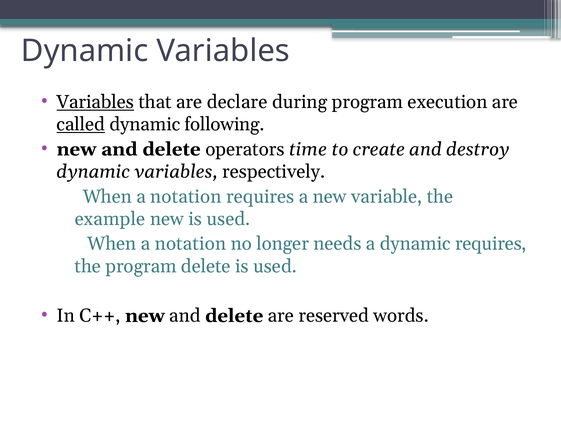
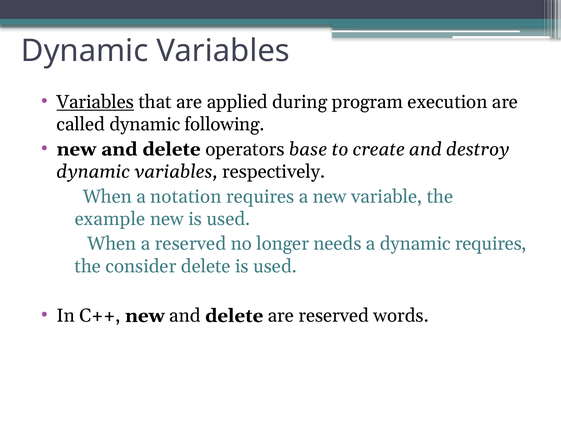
declare: declare -> applied
called underline: present -> none
time: time -> base
notation at (190, 244): notation -> reserved
the program: program -> consider
